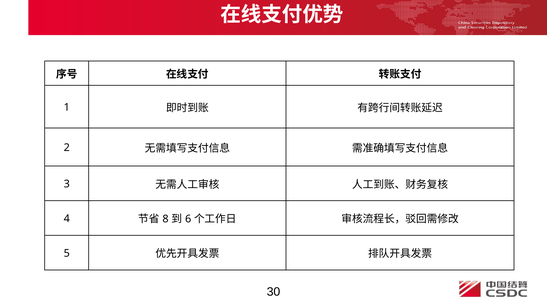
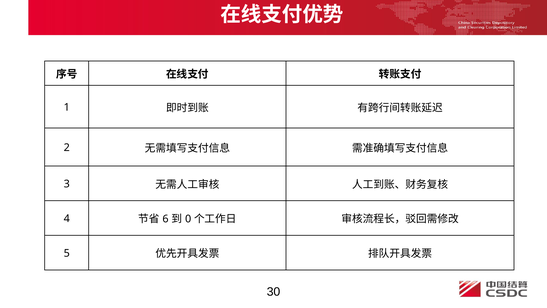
8: 8 -> 6
6: 6 -> 0
